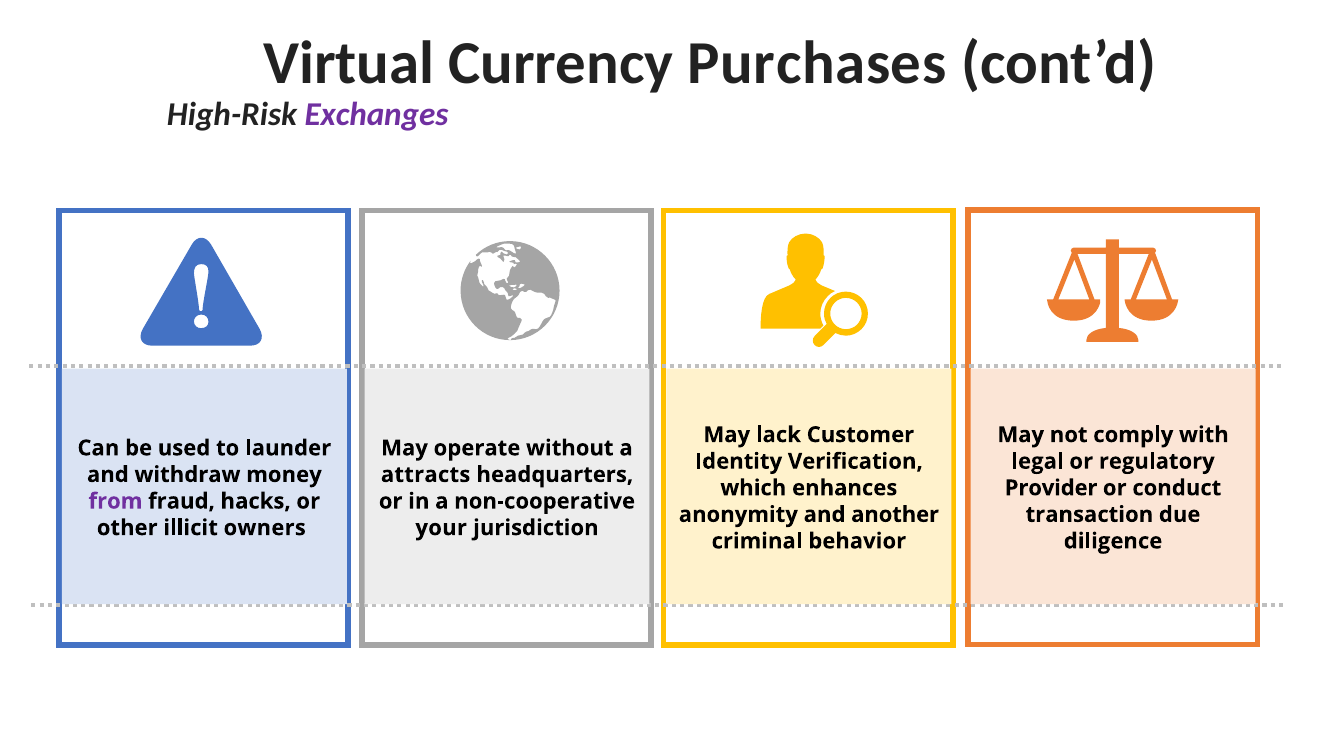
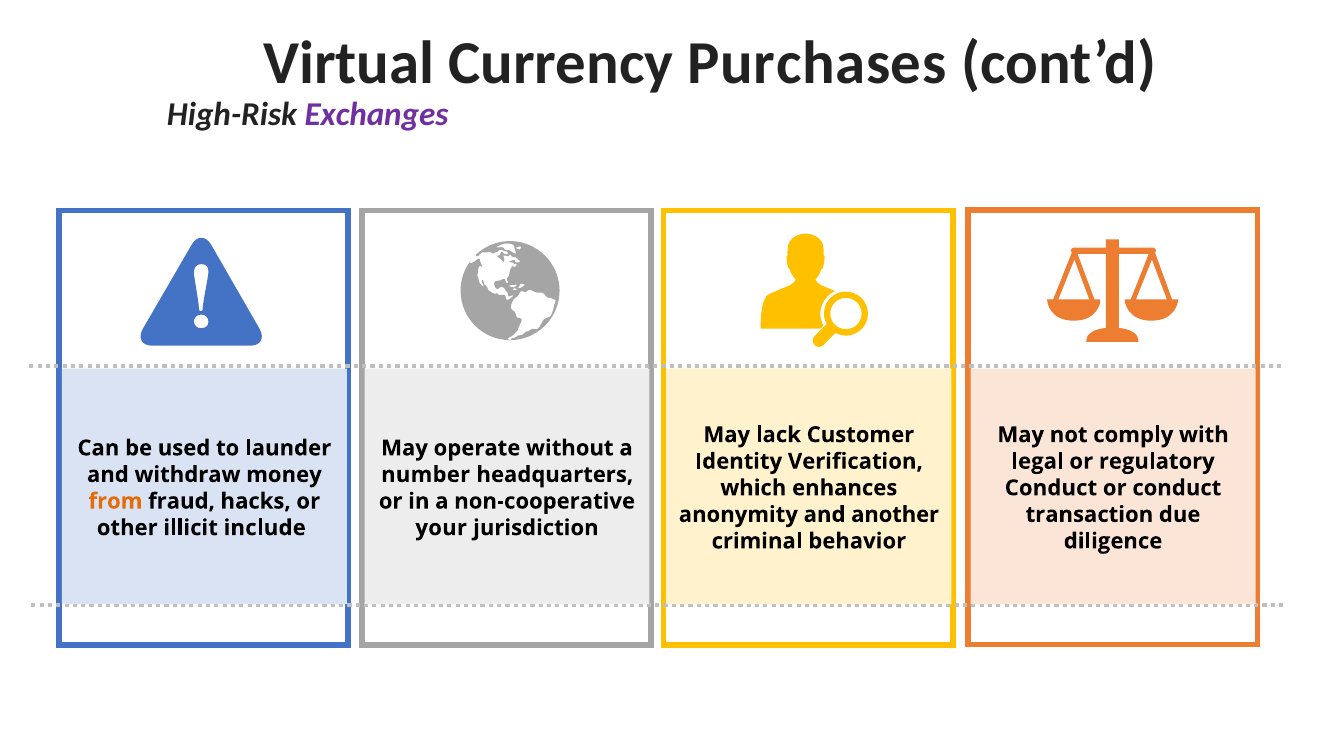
attracts: attracts -> number
Provider at (1051, 488): Provider -> Conduct
from colour: purple -> orange
owners: owners -> include
